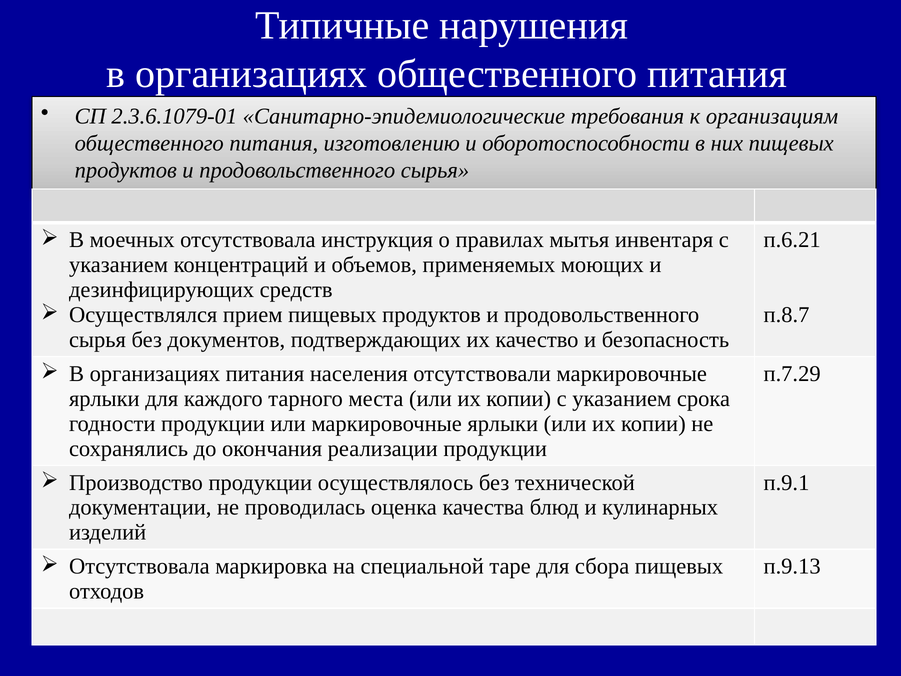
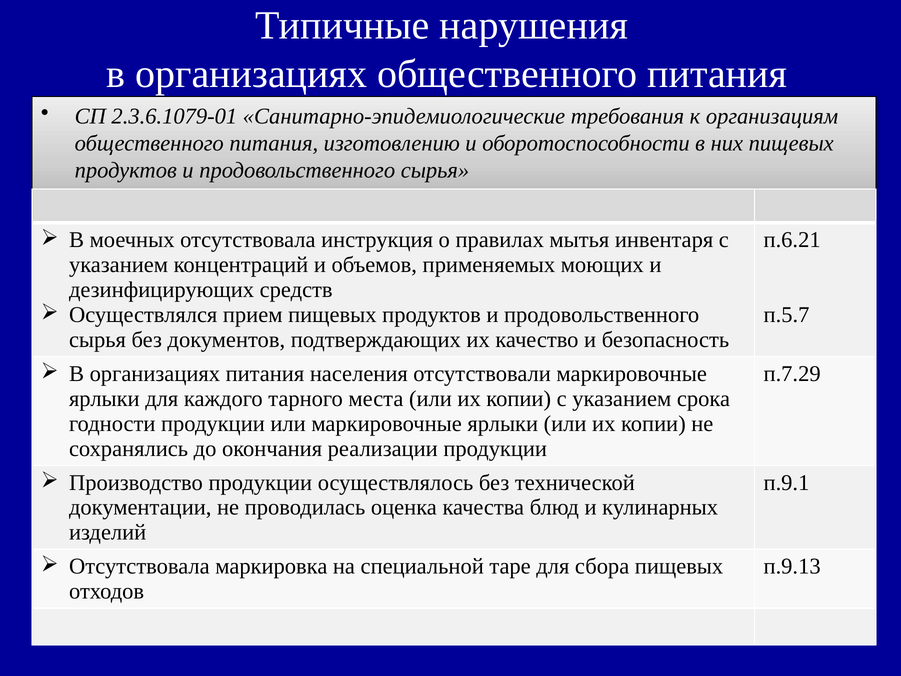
п.8.7: п.8.7 -> п.5.7
